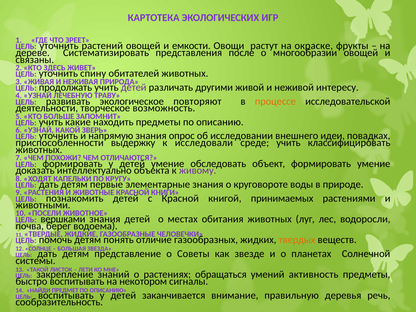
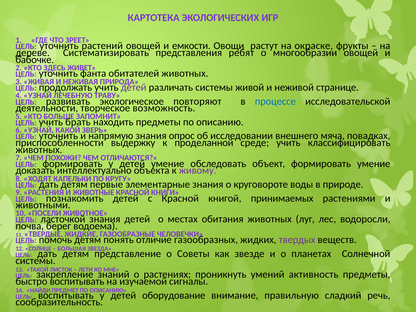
после: после -> ребят
связаны: связаны -> бабочке
спину: спину -> фанта
различать другими: другими -> системы
интересу: интересу -> странице
процессе colour: orange -> blue
какие: какие -> брать
идеи: идеи -> мяча
исследовали: исследовали -> проделанной
вершками: вершками -> ласточкой
твердых colour: orange -> purple
обращаться: обращаться -> проникнуть
некотором: некотором -> изучаемой
заканчивается: заканчивается -> оборудование
деревья: деревья -> сладкий
